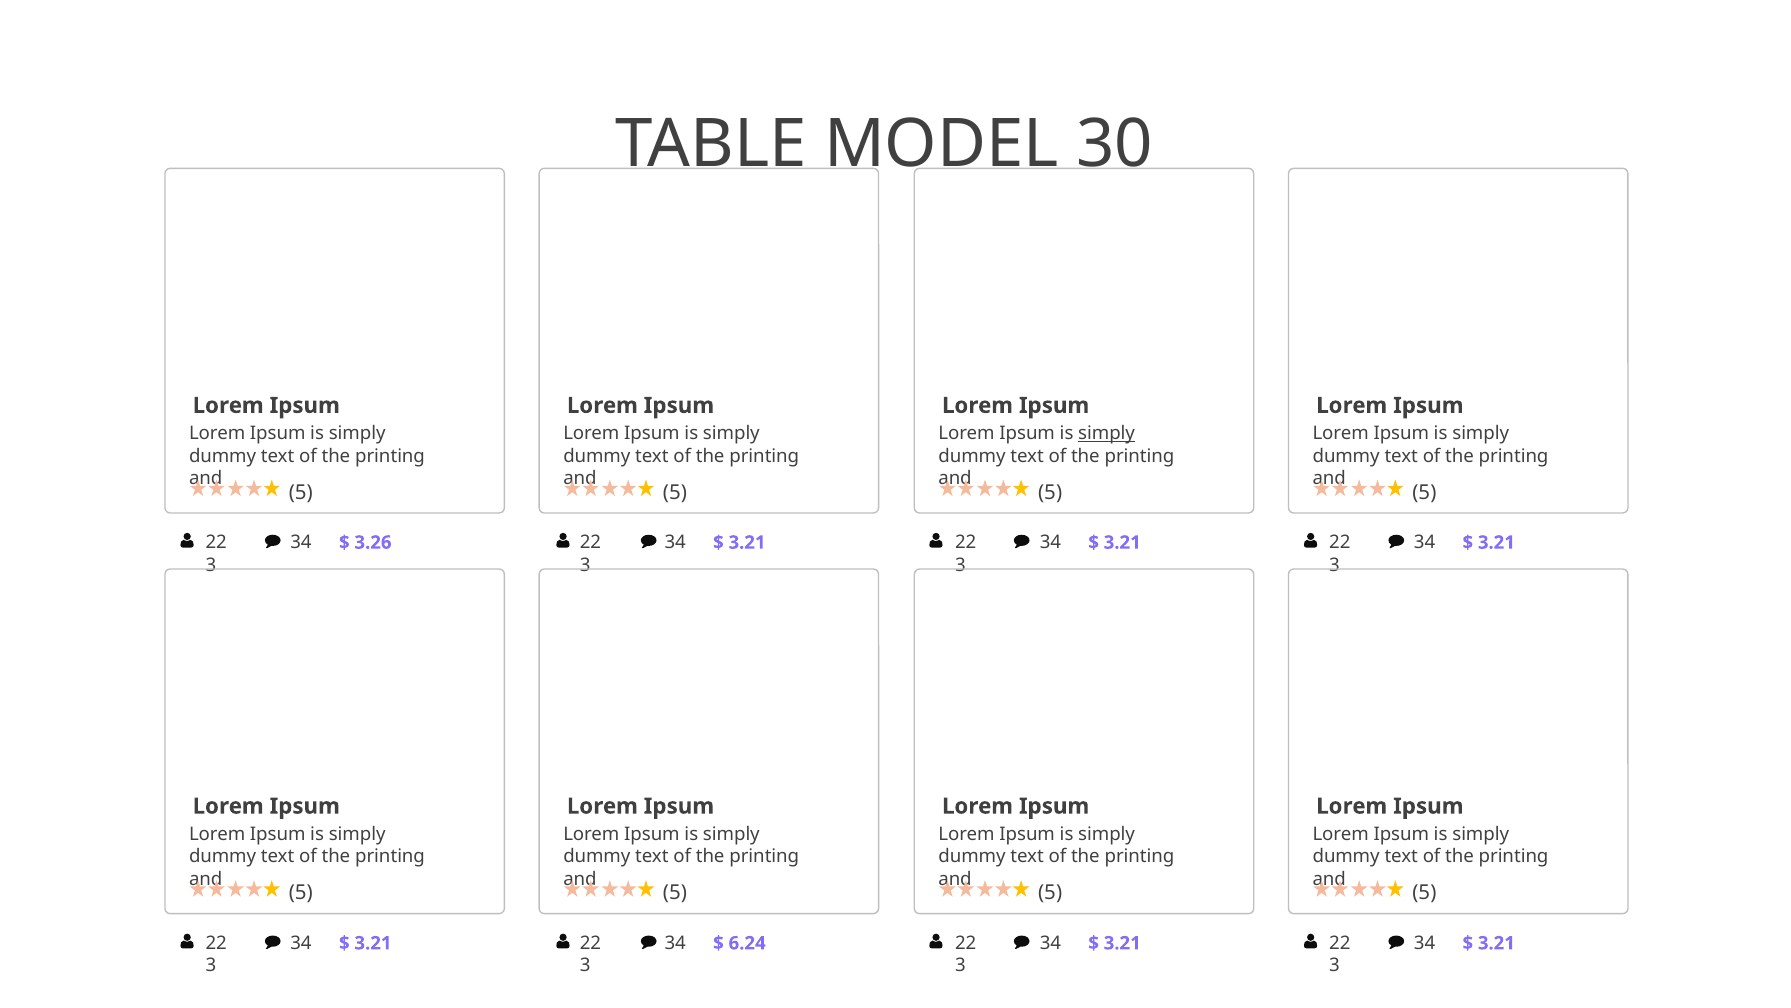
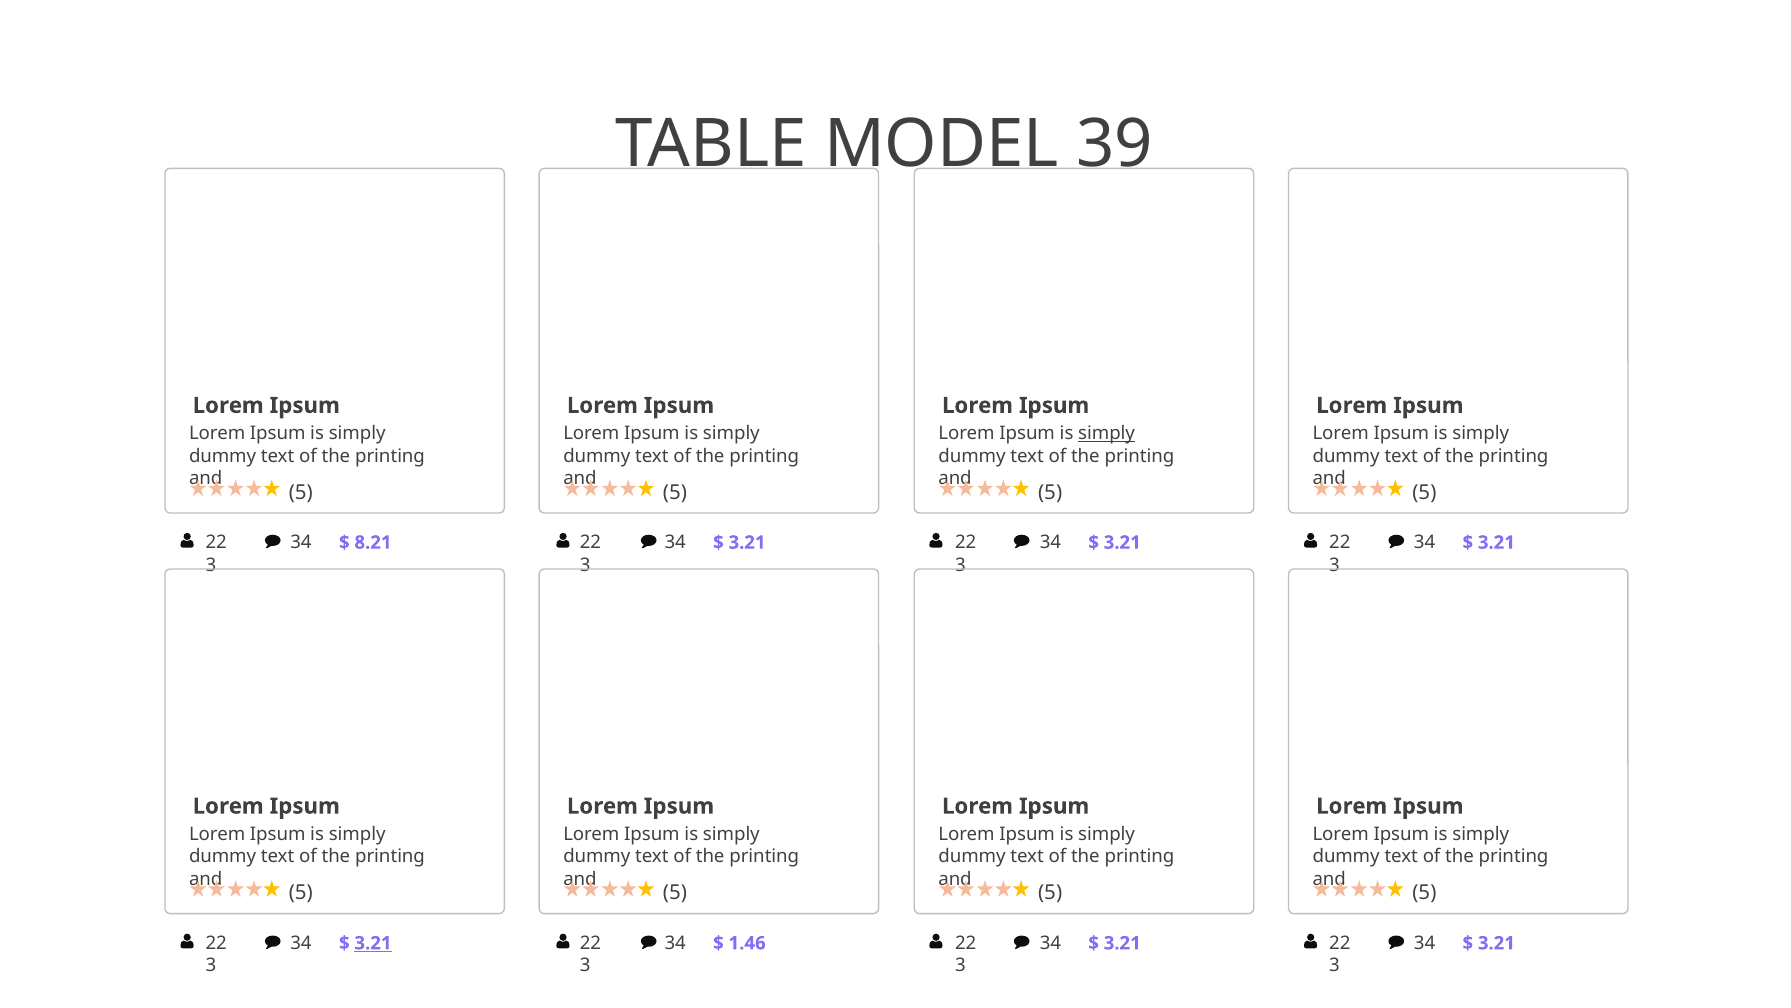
30: 30 -> 39
3.26: 3.26 -> 8.21
3.21 at (373, 943) underline: none -> present
6.24: 6.24 -> 1.46
